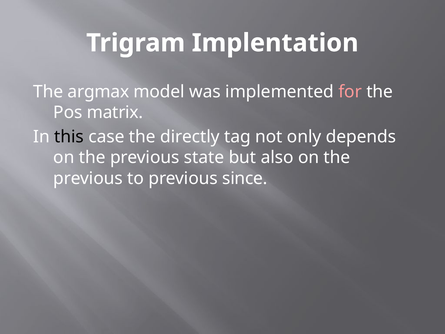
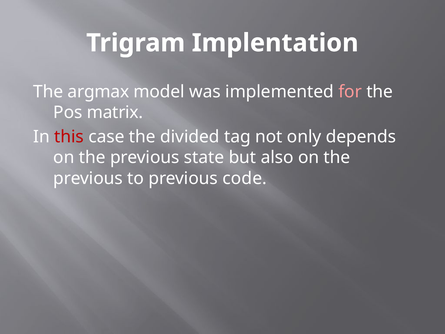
this colour: black -> red
directly: directly -> divided
since: since -> code
